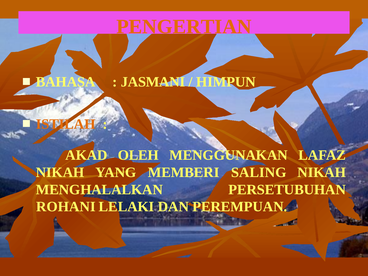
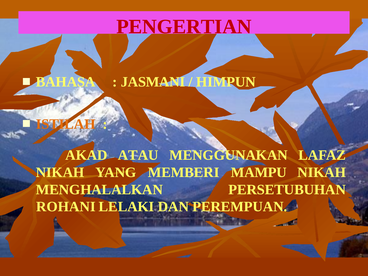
PENGERTIAN colour: orange -> red
OLEH: OLEH -> ATAU
SALING: SALING -> MAMPU
